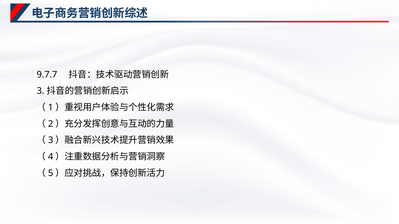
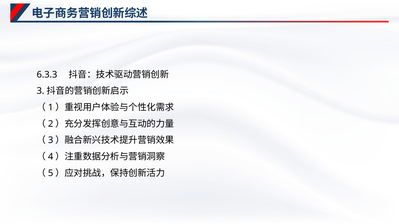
9.7.7: 9.7.7 -> 6.3.3
